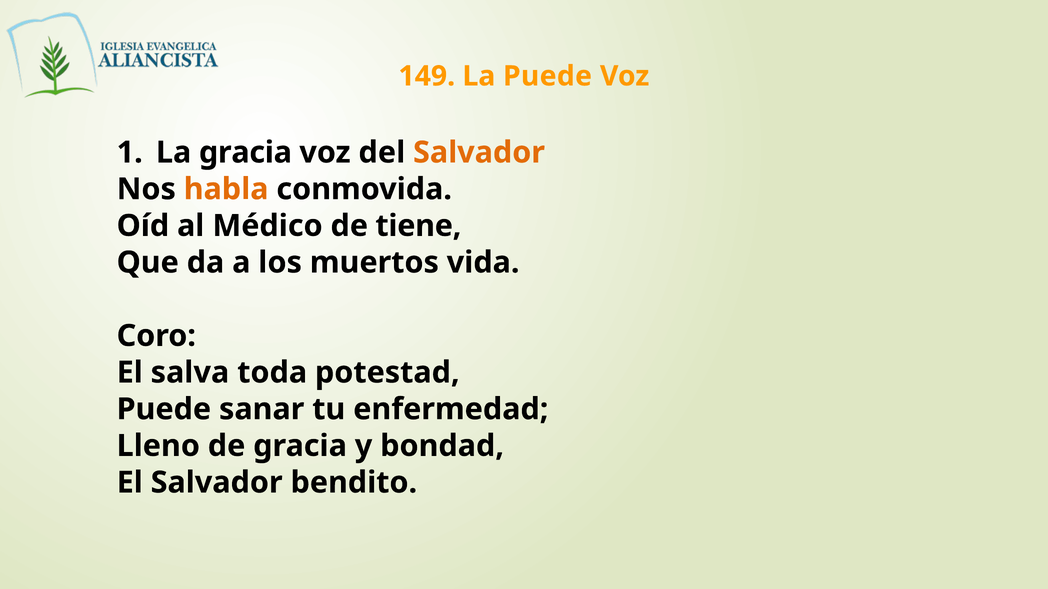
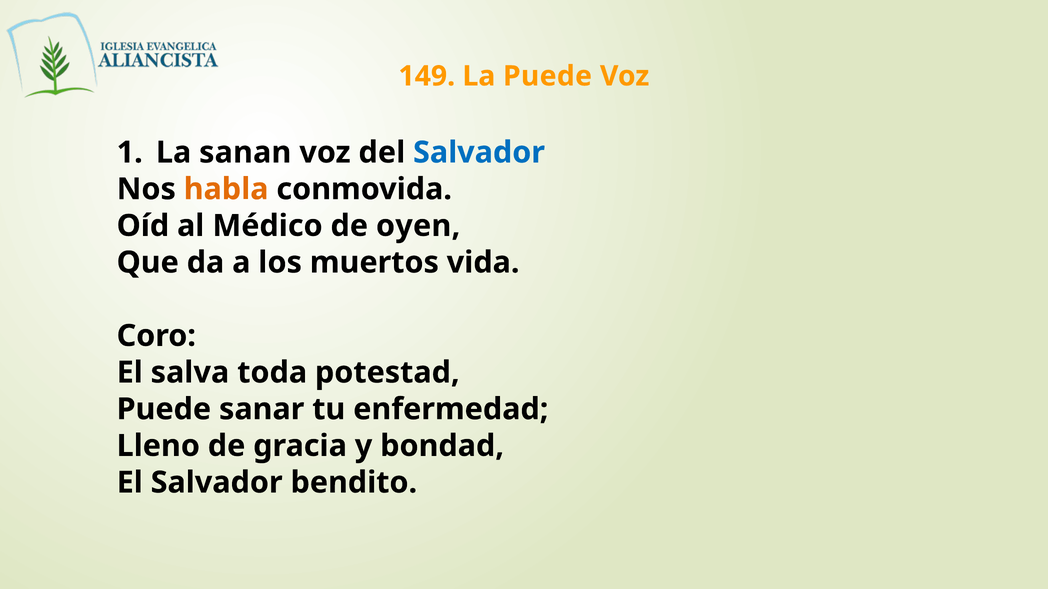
La gracia: gracia -> sanan
Salvador at (479, 153) colour: orange -> blue
tiene: tiene -> oyen
